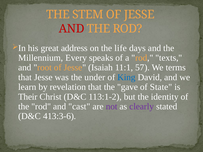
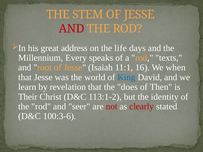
57: 57 -> 16
terms: terms -> when
under: under -> world
gave: gave -> does
State: State -> Then
cast: cast -> seer
not colour: purple -> red
clearly colour: purple -> red
413:3-6: 413:3-6 -> 100:3-6
